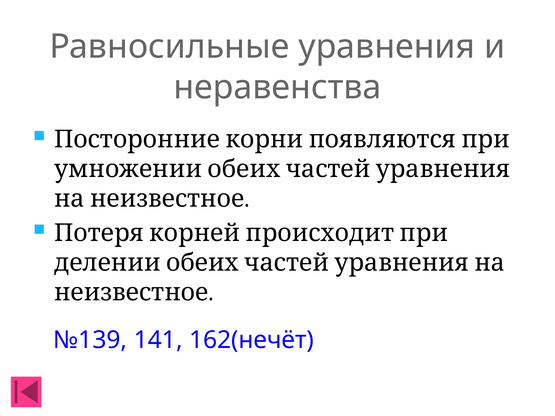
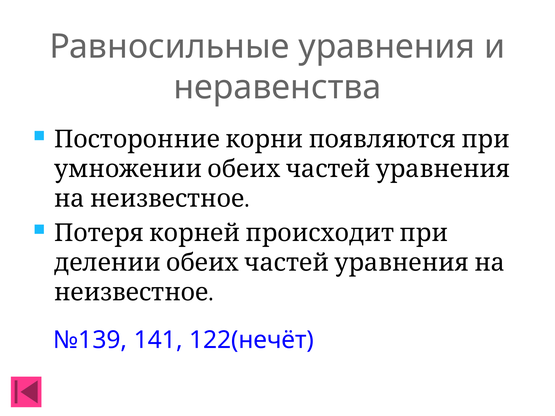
162(нечёт: 162(нечёт -> 122(нечёт
